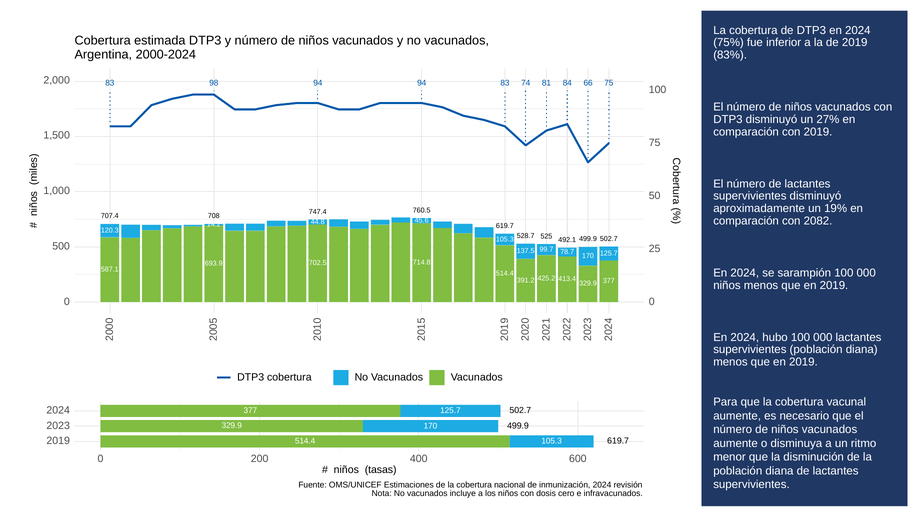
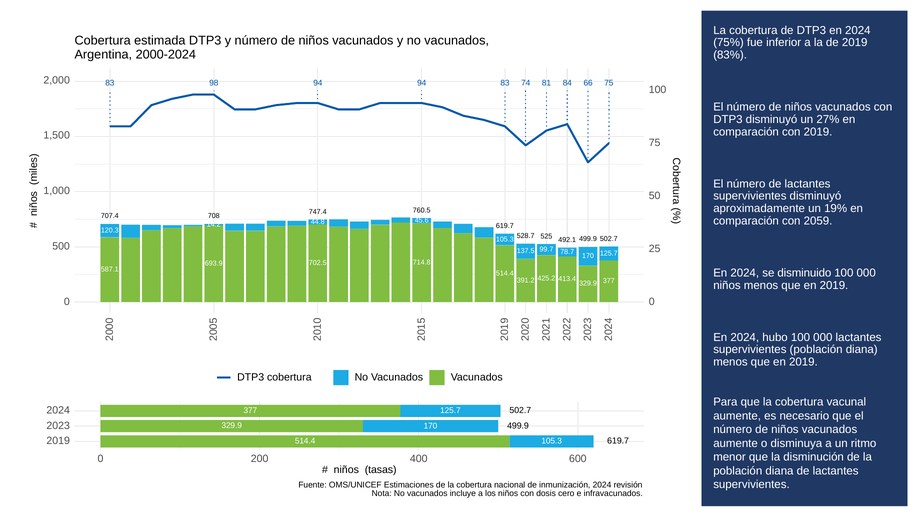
2082: 2082 -> 2059
sarampión: sarampión -> disminuido
